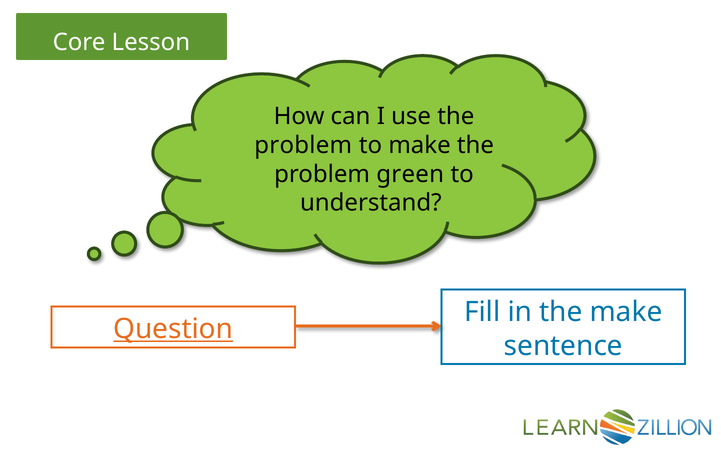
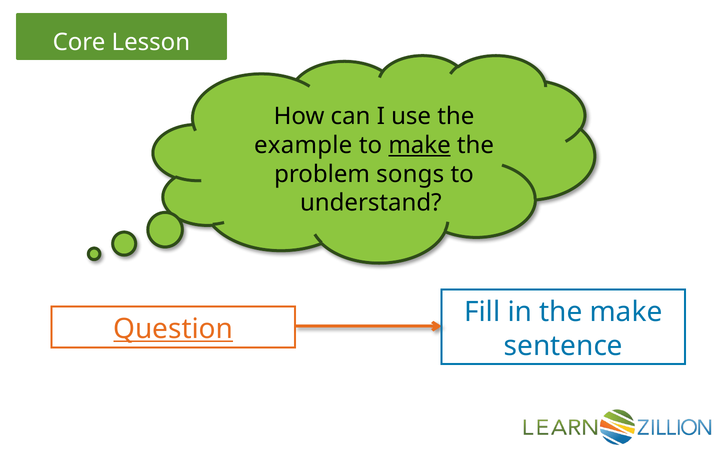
problem at (303, 145): problem -> example
make at (420, 145) underline: none -> present
green: green -> songs
